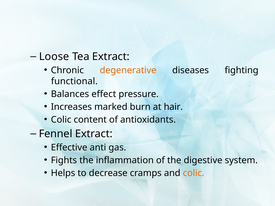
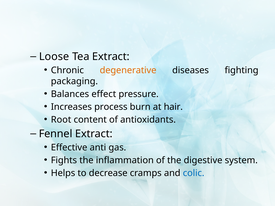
functional: functional -> packaging
marked: marked -> process
Colic at (61, 120): Colic -> Root
colic at (194, 173) colour: orange -> blue
